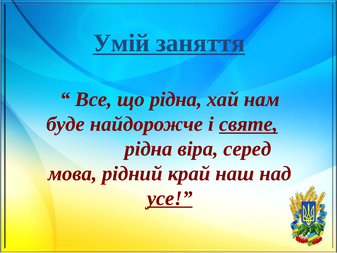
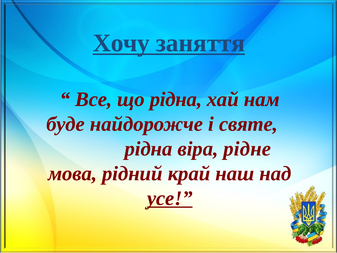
Умій: Умій -> Хочу
святе underline: present -> none
серед: серед -> рідне
